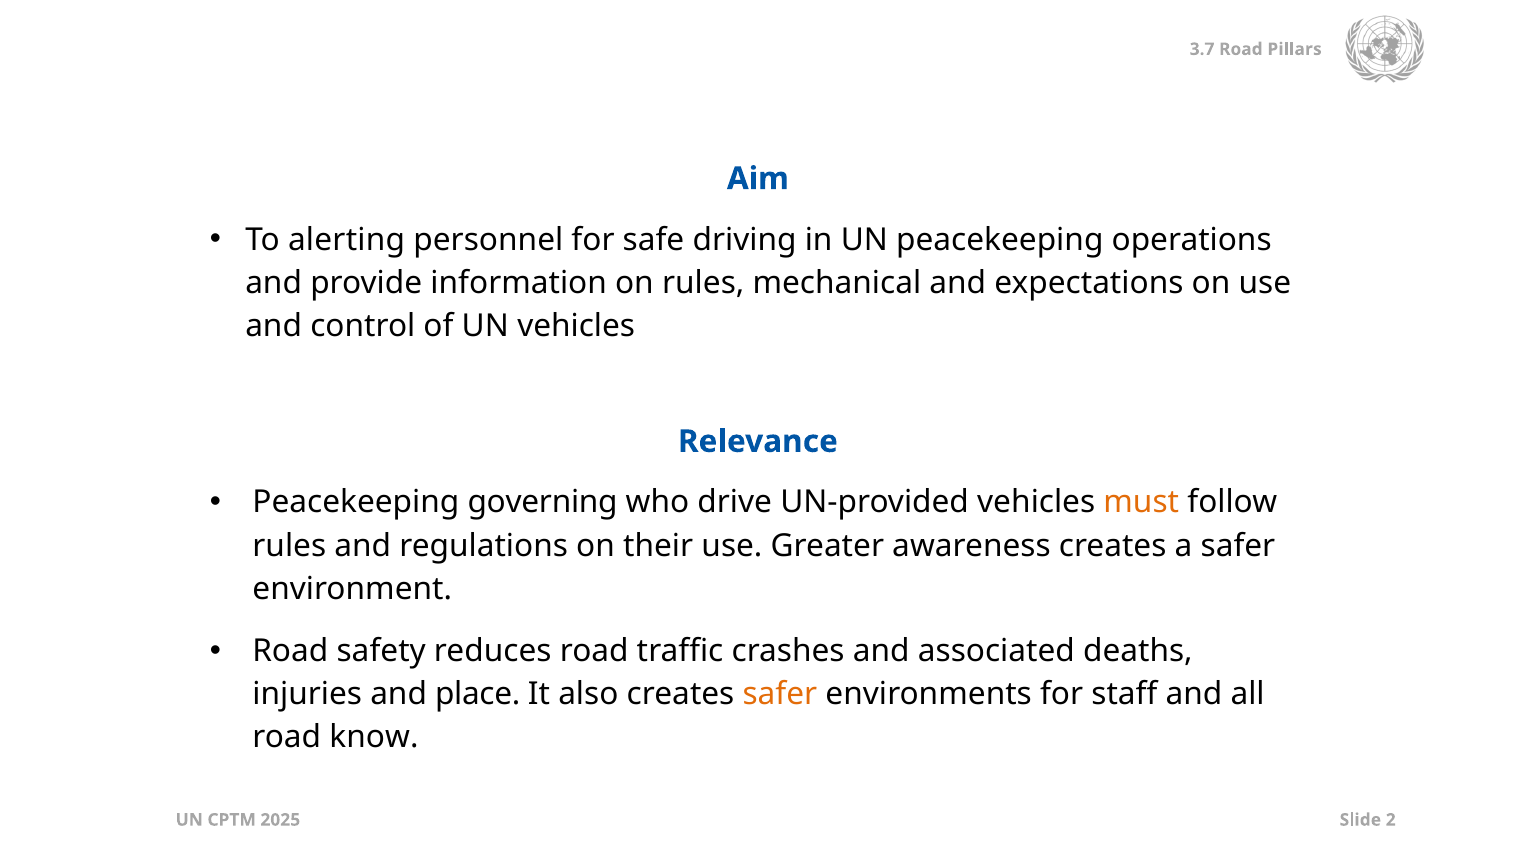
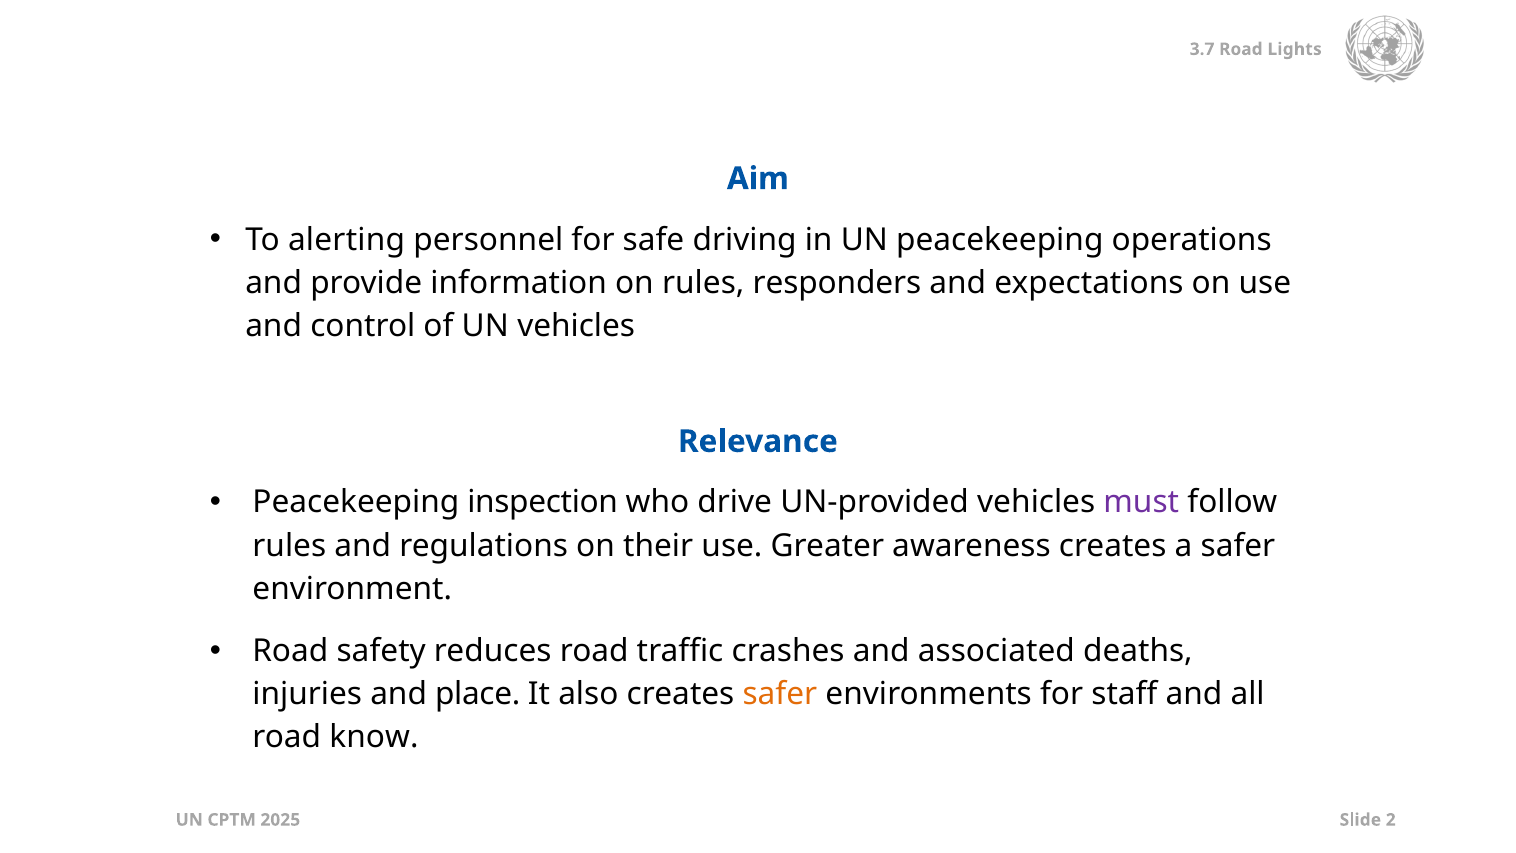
Pillars: Pillars -> Lights
mechanical: mechanical -> responders
governing: governing -> inspection
must colour: orange -> purple
